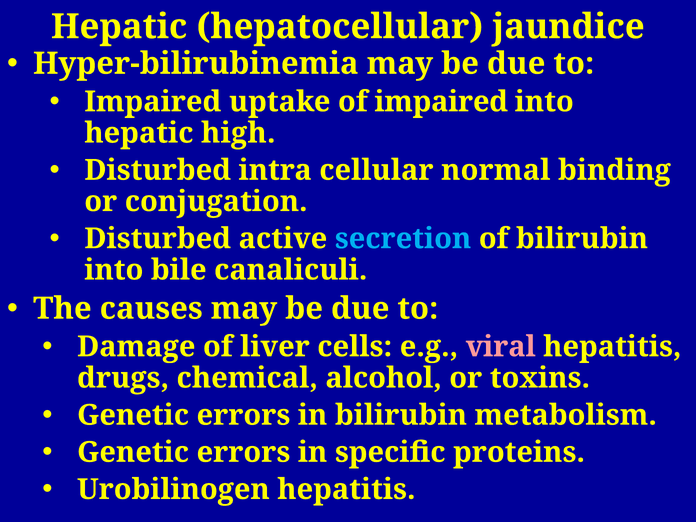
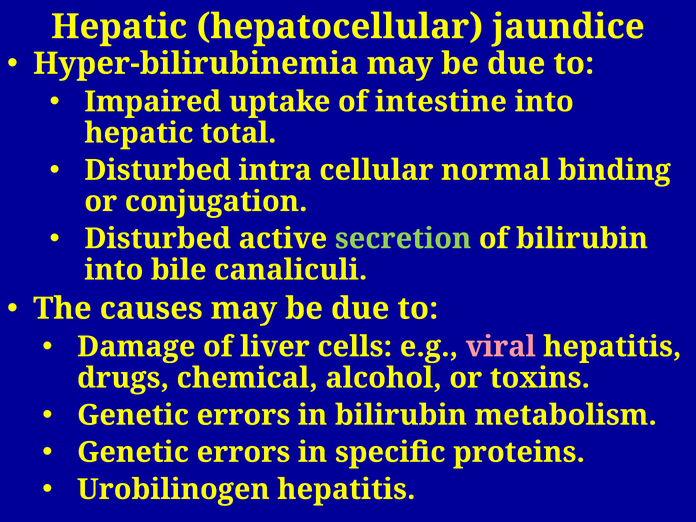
of impaired: impaired -> intestine
high: high -> total
secretion colour: light blue -> light green
